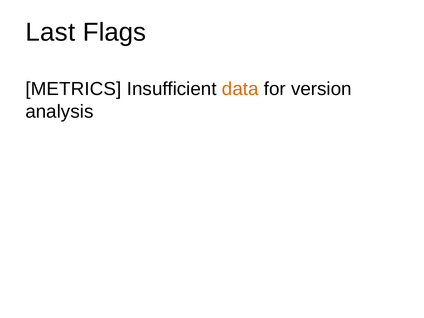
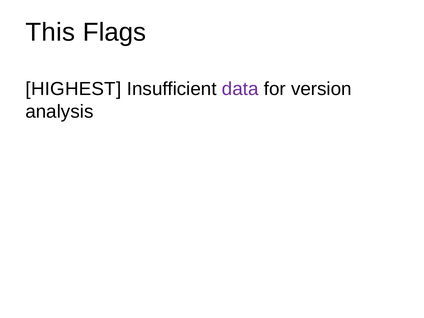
Last: Last -> This
METRICS: METRICS -> HIGHEST
data colour: orange -> purple
